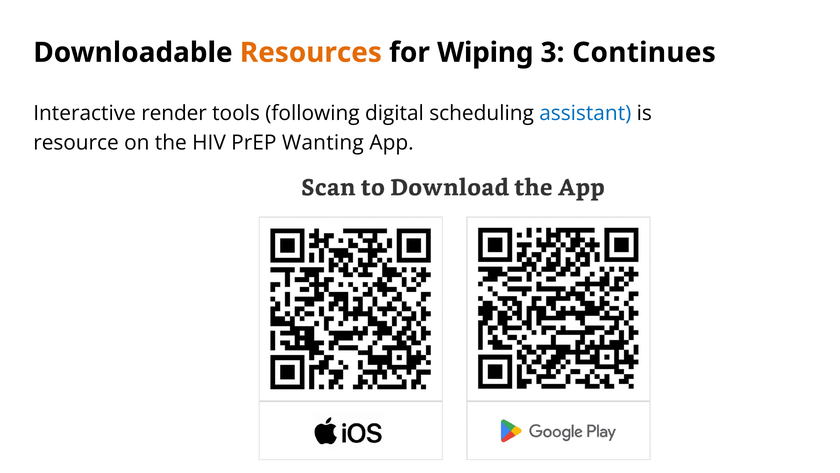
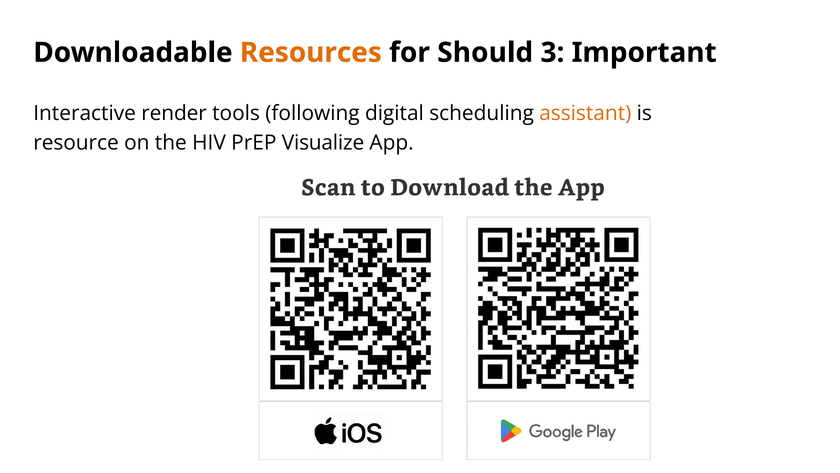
Wiping: Wiping -> Should
Continues: Continues -> Important
assistant colour: blue -> orange
Wanting: Wanting -> Visualize
